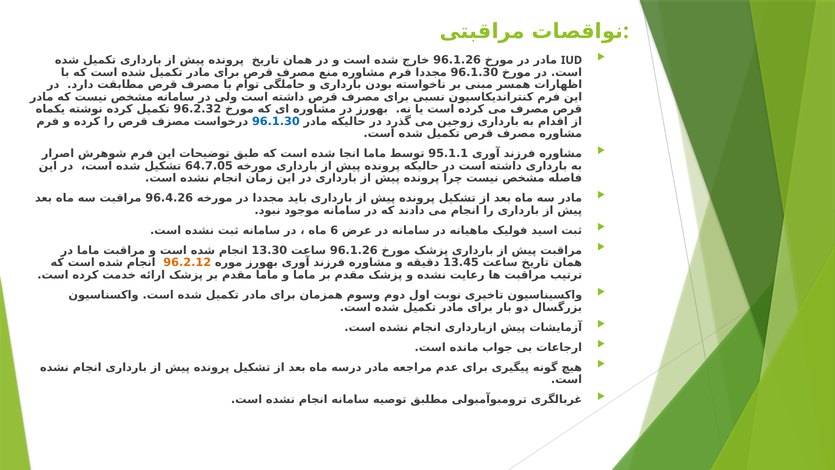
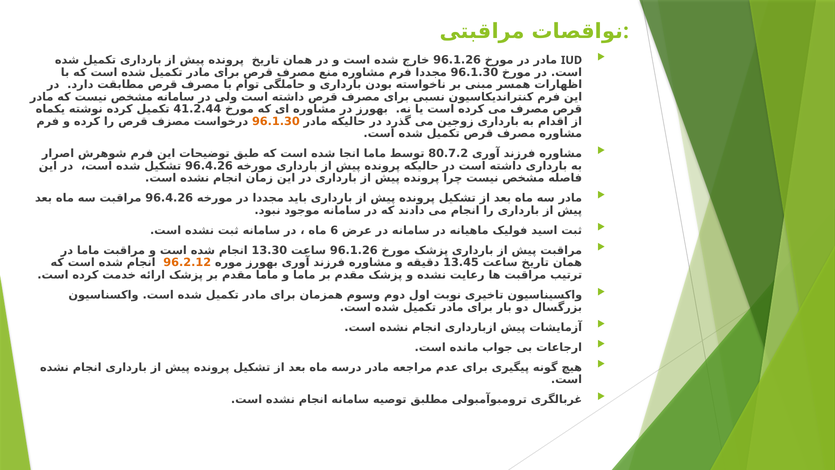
96.2.32: 96.2.32 -> 41.2.44
96.1.30 at (276, 121) colour: blue -> orange
95.1.1: 95.1.1 -> 80.7.2
64.7.05 at (209, 166): 64.7.05 -> 96.4.26
